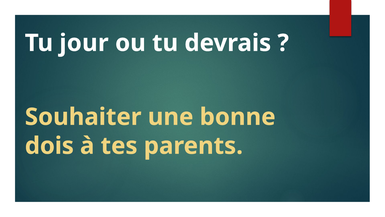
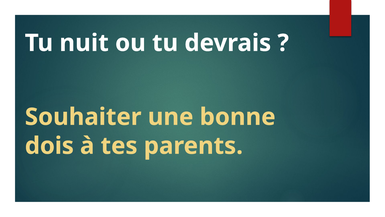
jour: jour -> nuit
